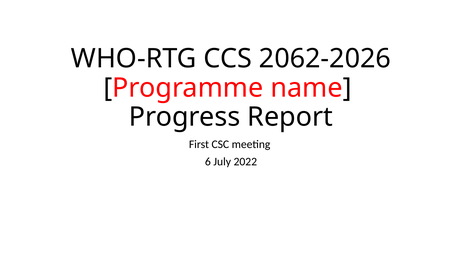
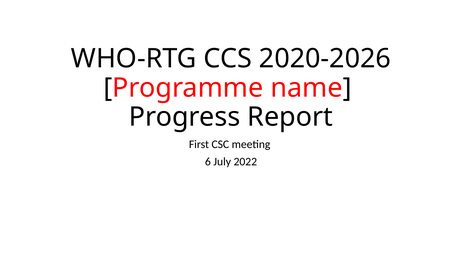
2062-2026: 2062-2026 -> 2020-2026
